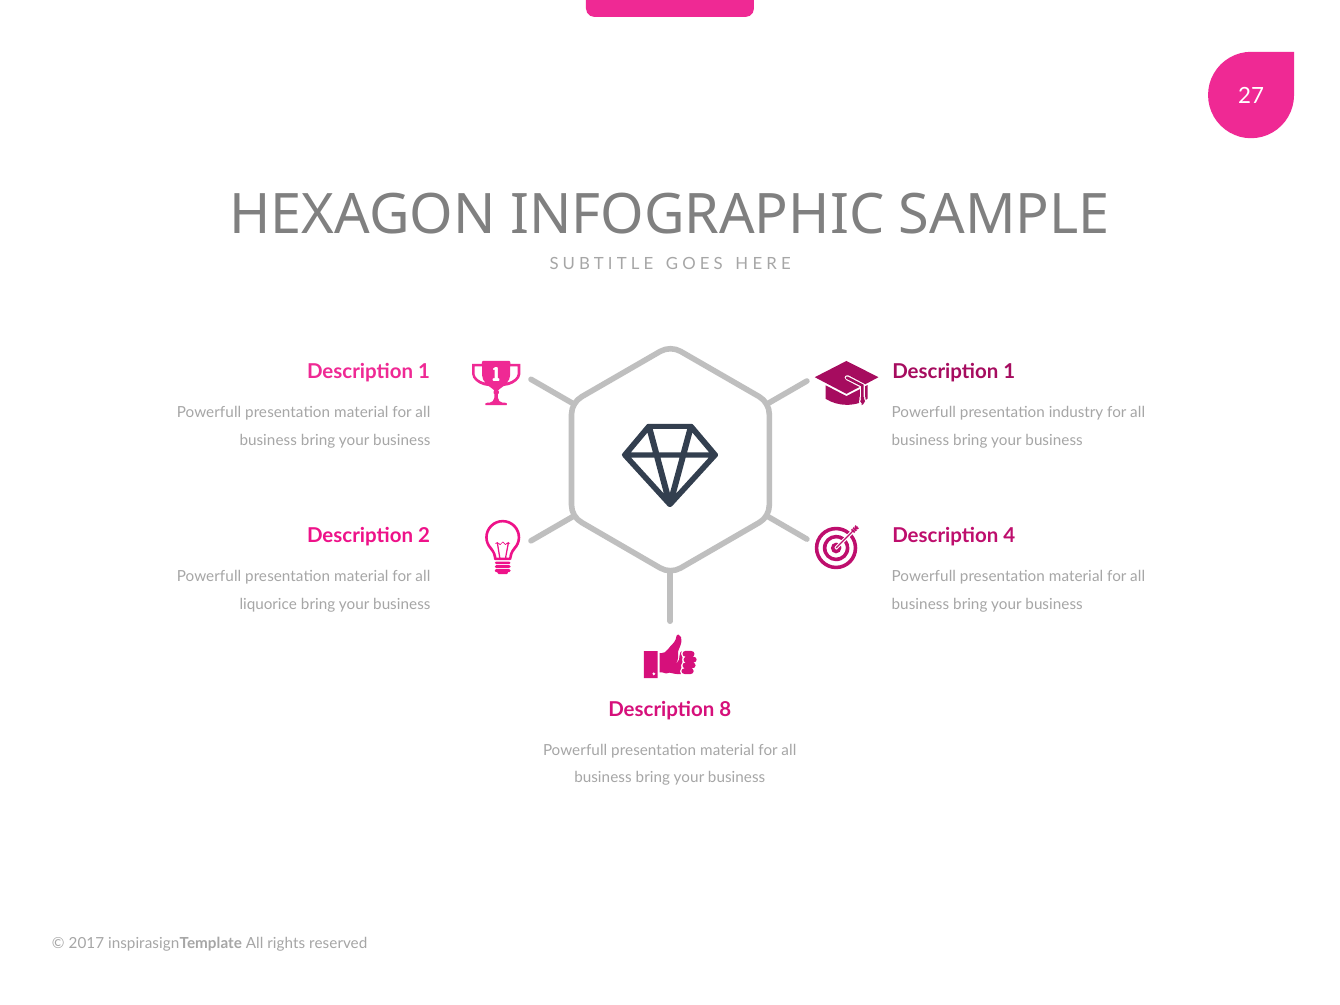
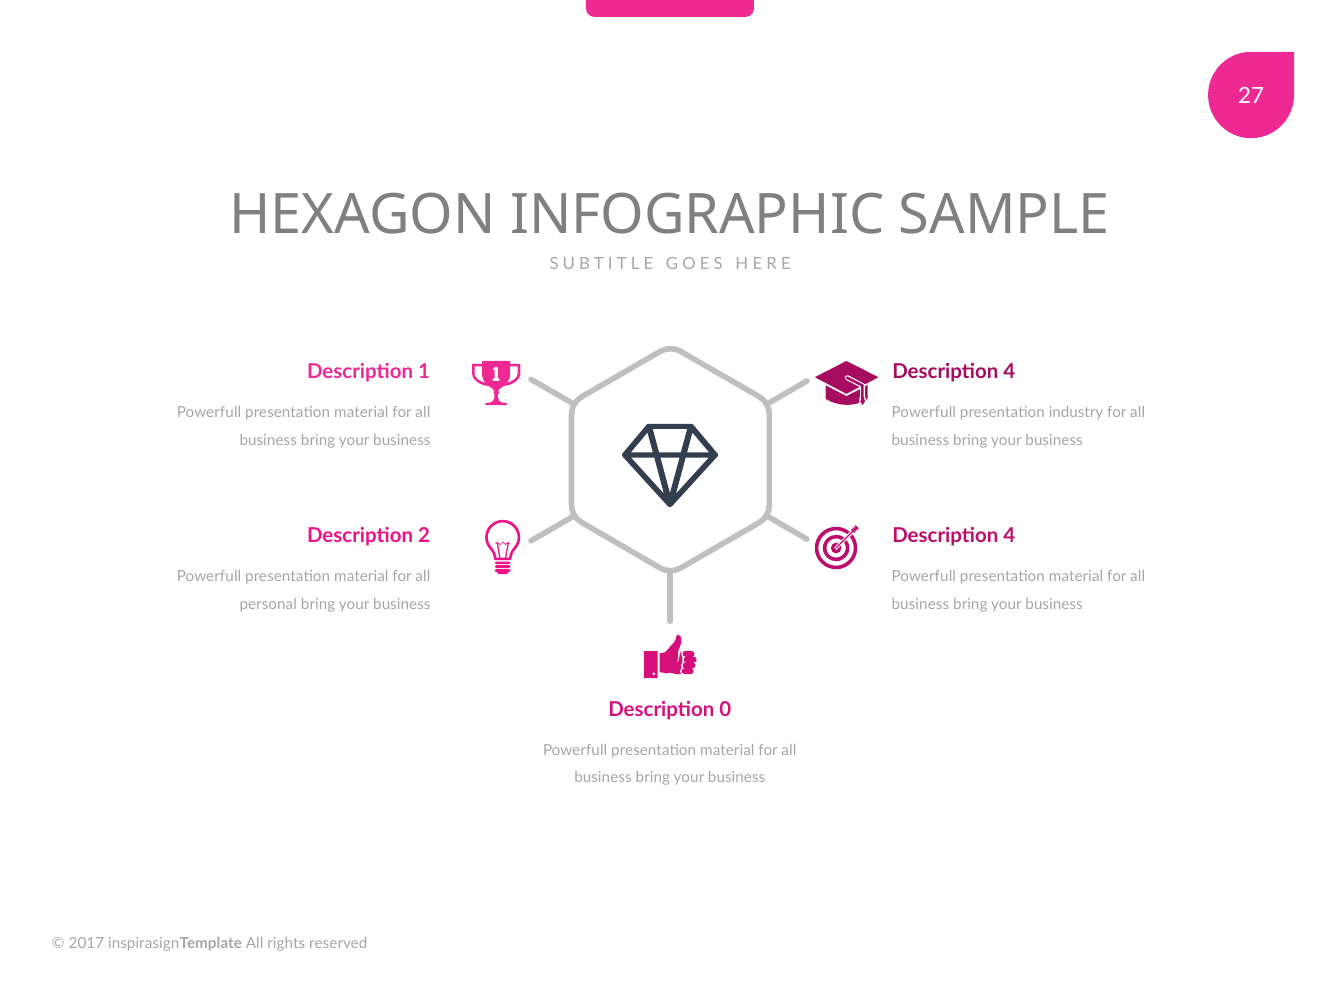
1 at (1009, 372): 1 -> 4
liquorice: liquorice -> personal
8: 8 -> 0
